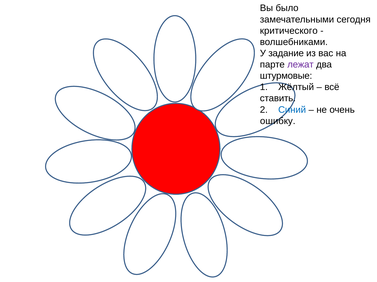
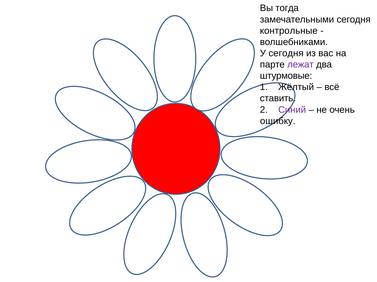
было: было -> тогда
критического: критического -> контрольные
У задание: задание -> сегодня
Синий colour: blue -> purple
